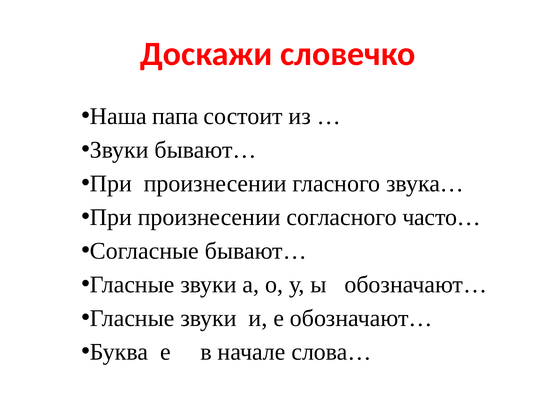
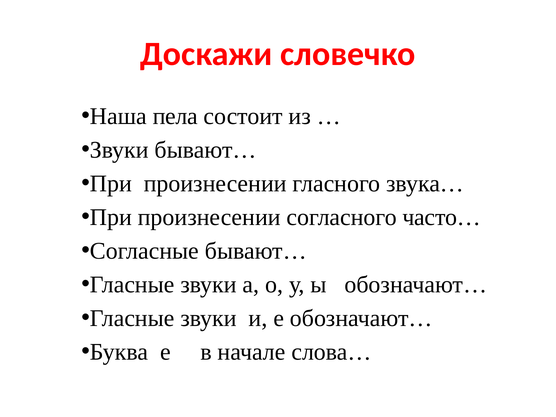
папа: папа -> пела
